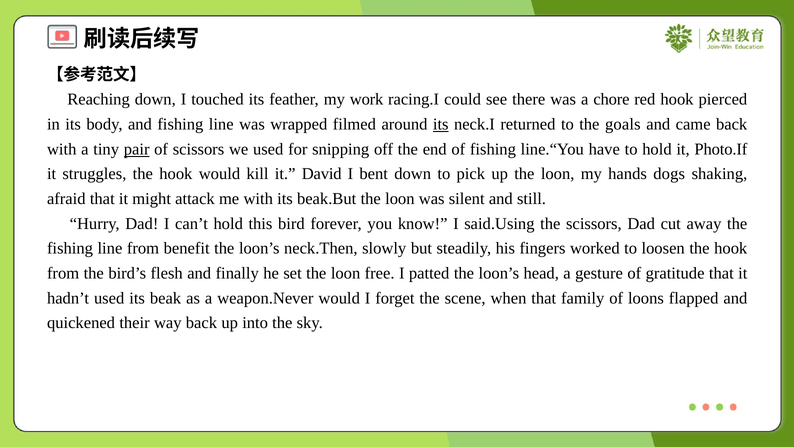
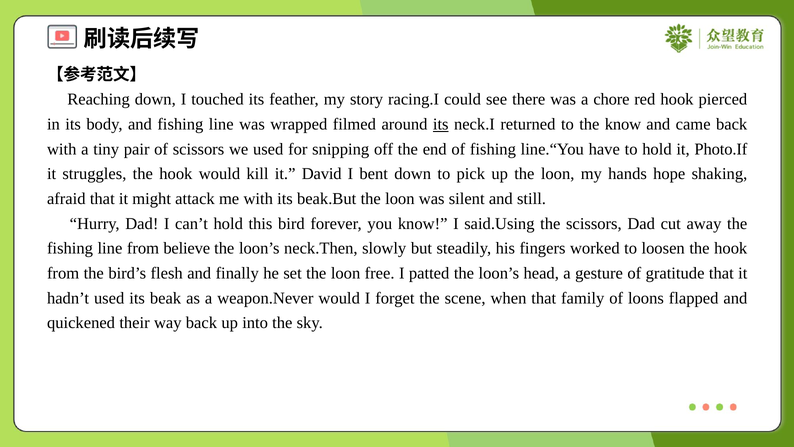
work: work -> story
the goals: goals -> know
pair underline: present -> none
dogs: dogs -> hope
benefit: benefit -> believe
